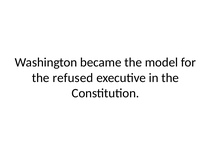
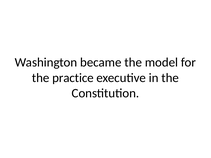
refused: refused -> practice
